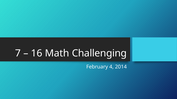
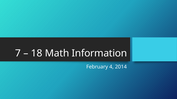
16: 16 -> 18
Challenging: Challenging -> Information
